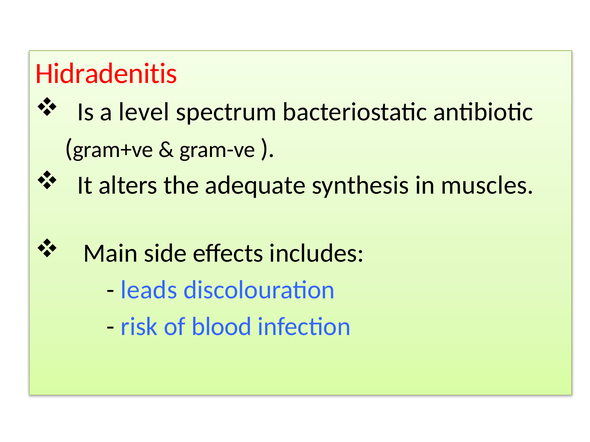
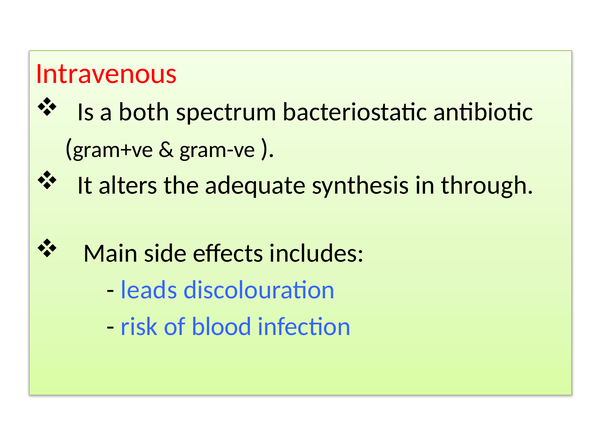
Hidradenitis: Hidradenitis -> Intravenous
level: level -> both
muscles: muscles -> through
